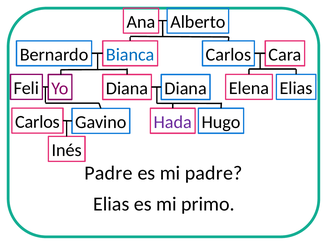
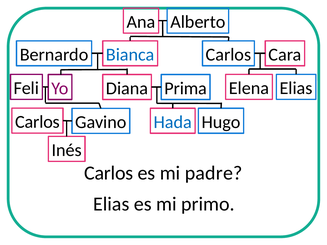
Diana Diana: Diana -> Prima
Hada colour: purple -> blue
Padre at (108, 173): Padre -> Carlos
